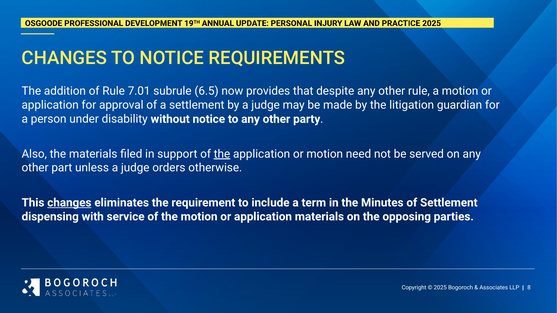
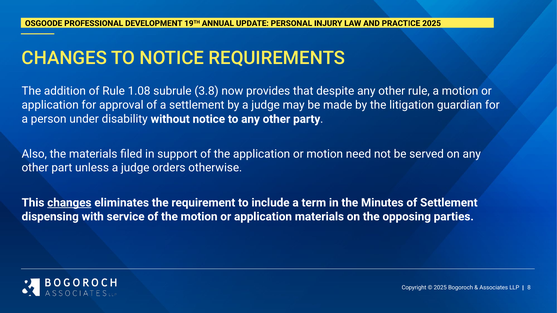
7.01: 7.01 -> 1.08
6.5: 6.5 -> 3.8
the at (222, 154) underline: present -> none
